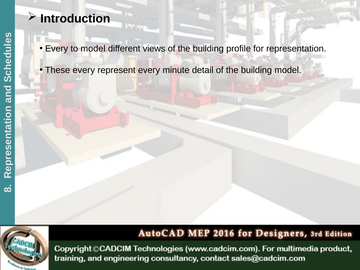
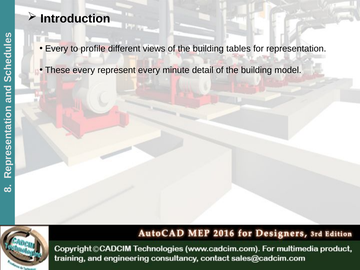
to model: model -> profile
profile: profile -> tables
